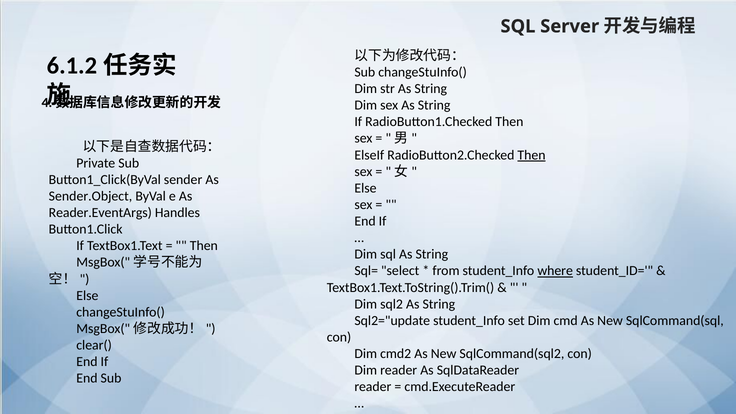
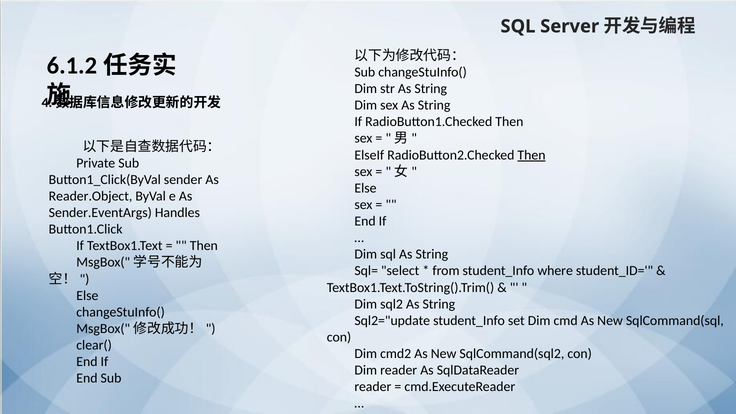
Sender.Object: Sender.Object -> Reader.Object
Reader.EventArgs: Reader.EventArgs -> Sender.EventArgs
where underline: present -> none
